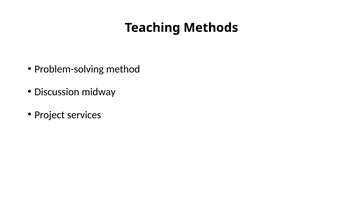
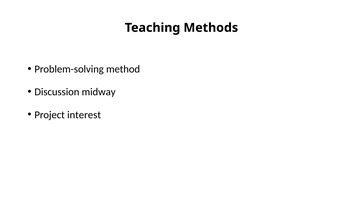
services: services -> interest
